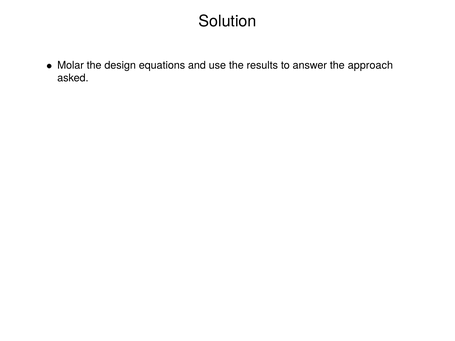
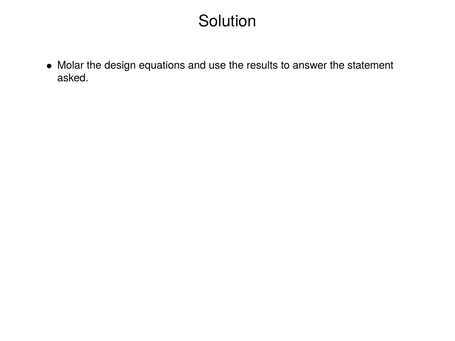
approach: approach -> statement
